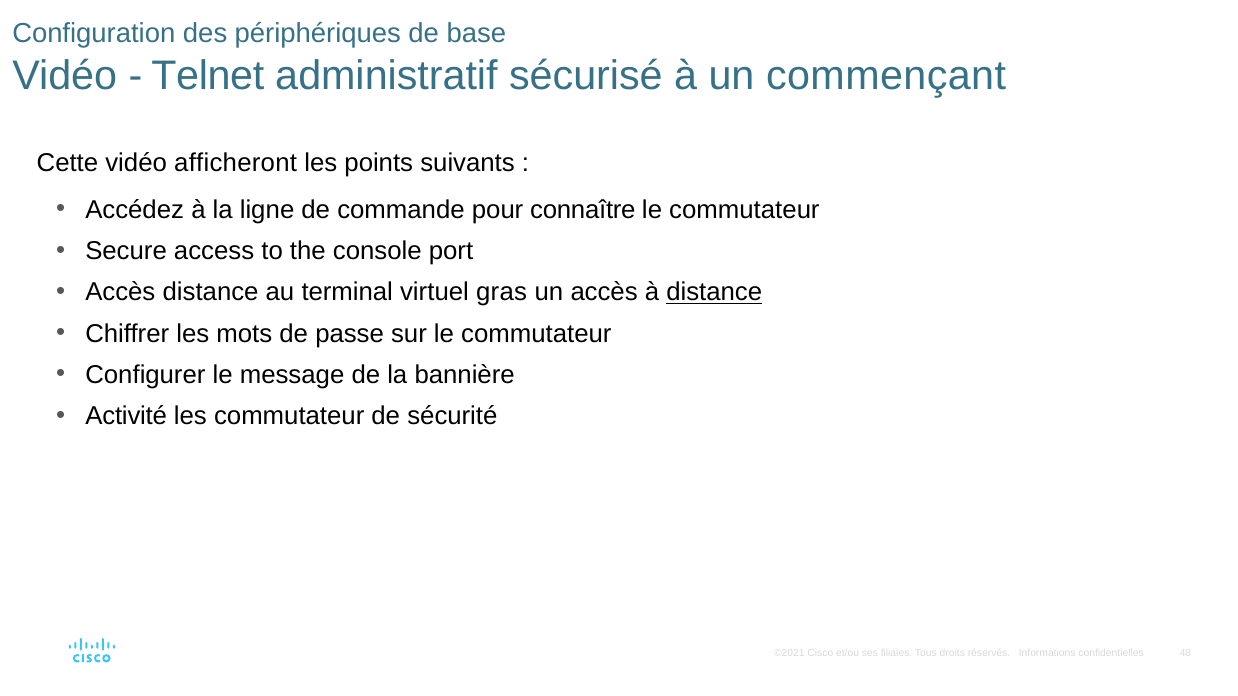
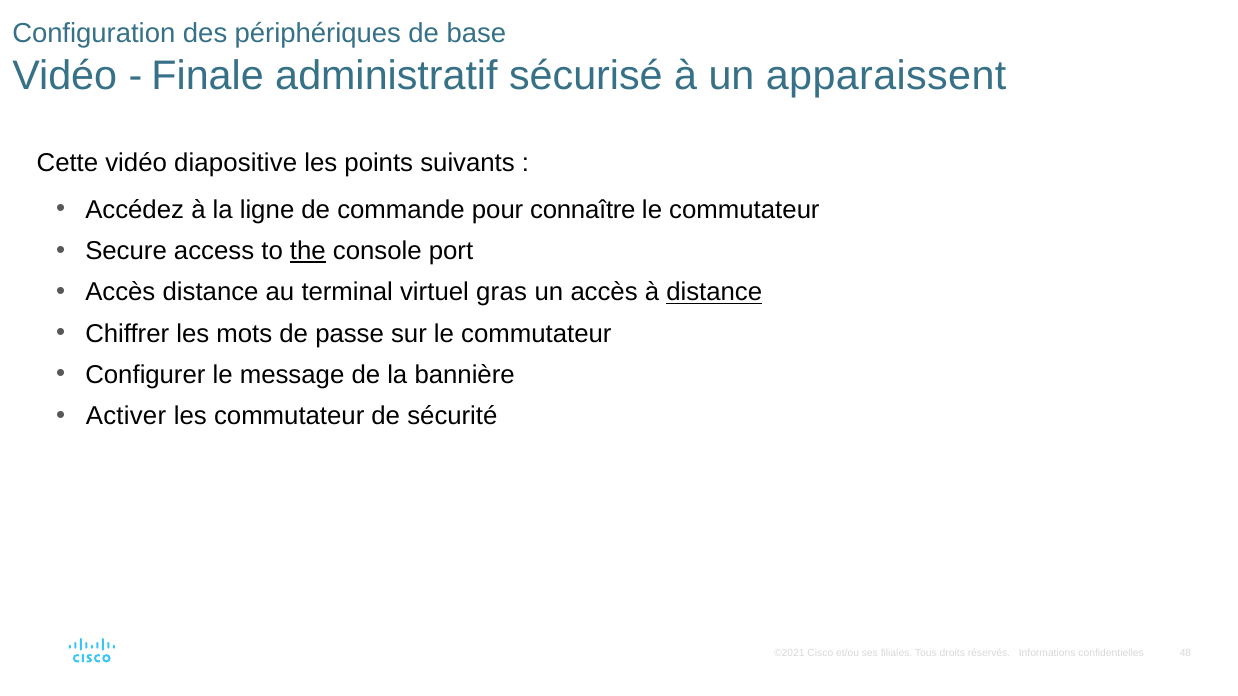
Telnet: Telnet -> Finale
commençant: commençant -> apparaissent
afficheront: afficheront -> diapositive
the underline: none -> present
Activité: Activité -> Activer
